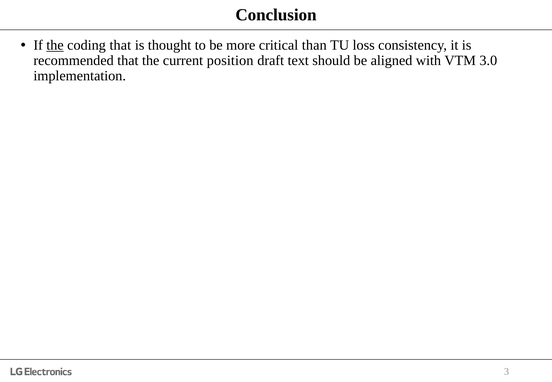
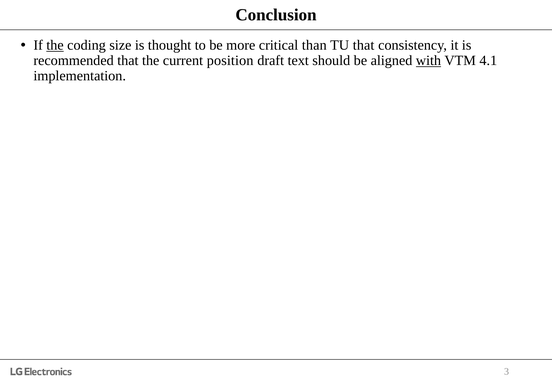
coding that: that -> size
TU loss: loss -> that
with underline: none -> present
3.0: 3.0 -> 4.1
